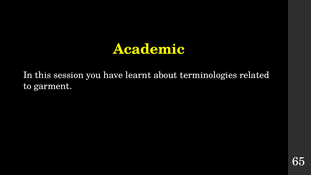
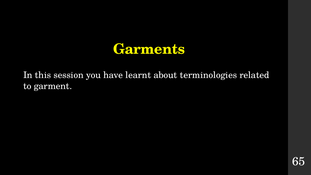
Academic: Academic -> Garments
